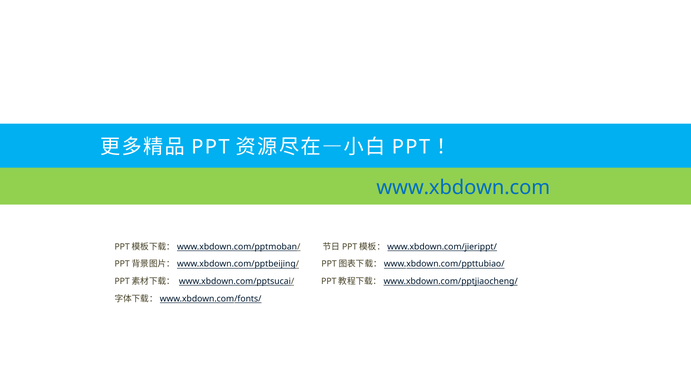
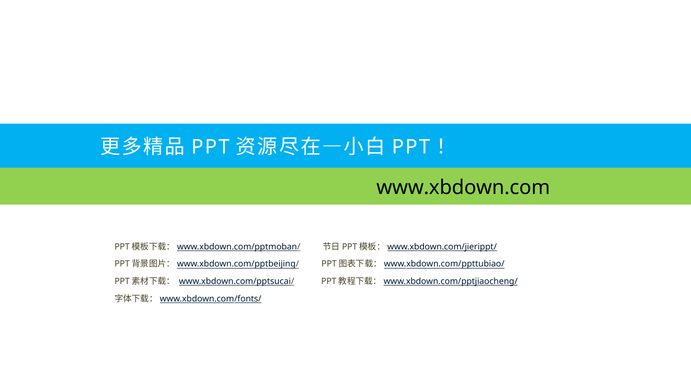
www.xbdown.com colour: blue -> black
